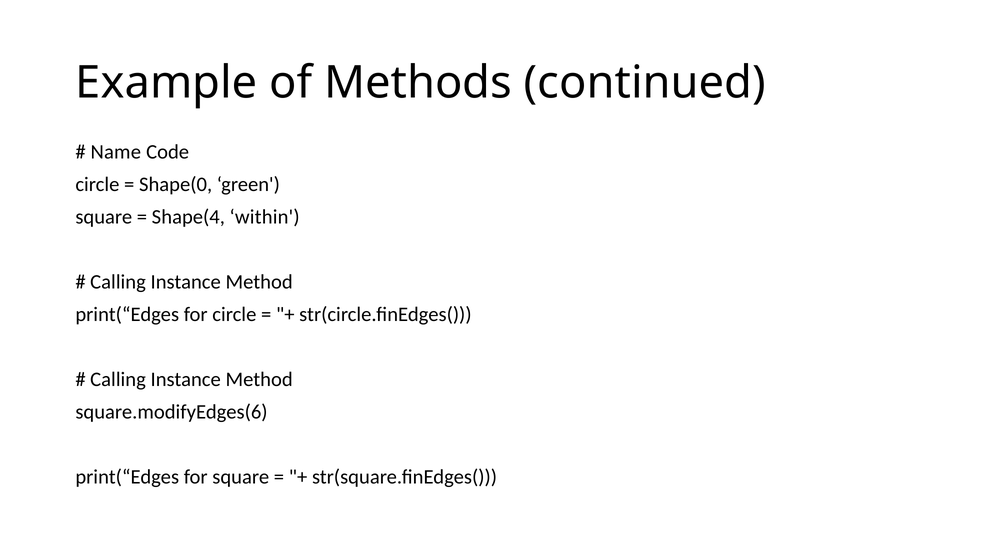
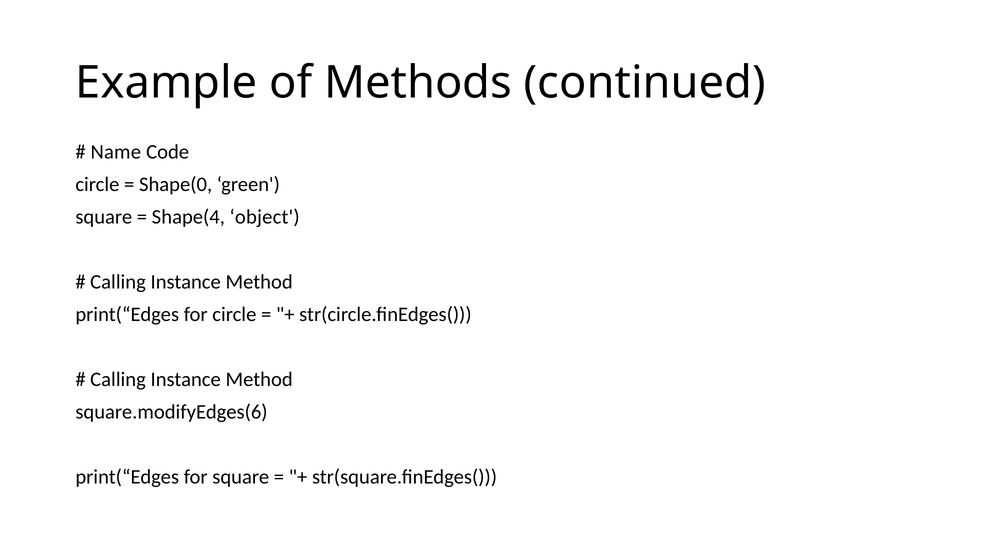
within: within -> object
